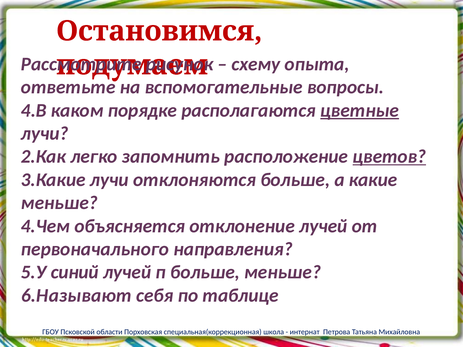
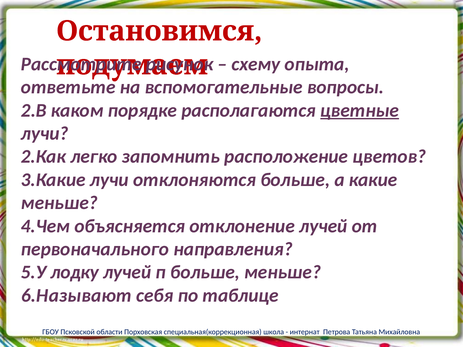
4.В: 4.В -> 2.В
цветов underline: present -> none
синий: синий -> лодку
